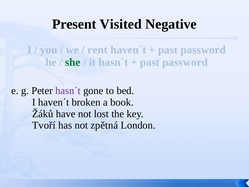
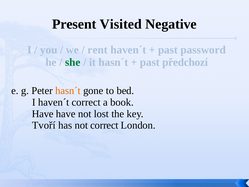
password at (185, 62): password -> předchozí
hasn´t at (68, 91) colour: purple -> orange
haven´t broken: broken -> correct
Žáků at (43, 114): Žáků -> Have
not zpětná: zpětná -> correct
